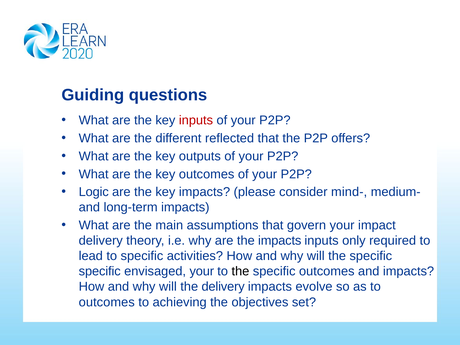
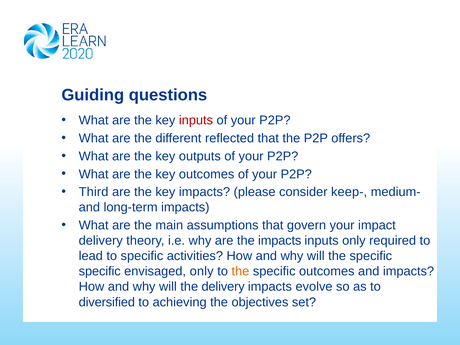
Logic: Logic -> Third
mind-: mind- -> keep-
envisaged your: your -> only
the at (240, 271) colour: black -> orange
outcomes at (107, 302): outcomes -> diversified
